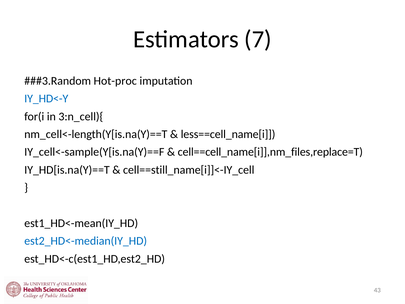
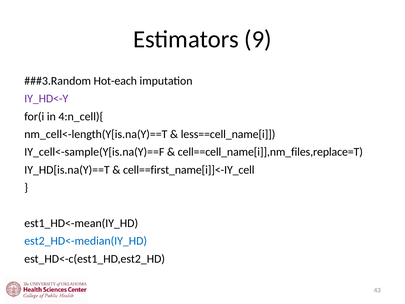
7: 7 -> 9
Hot-proc: Hot-proc -> Hot-each
IY_HD<-Y colour: blue -> purple
3:n_cell){: 3:n_cell){ -> 4:n_cell){
cell==still_name[i]]<-IY_cell: cell==still_name[i]]<-IY_cell -> cell==first_name[i]]<-IY_cell
